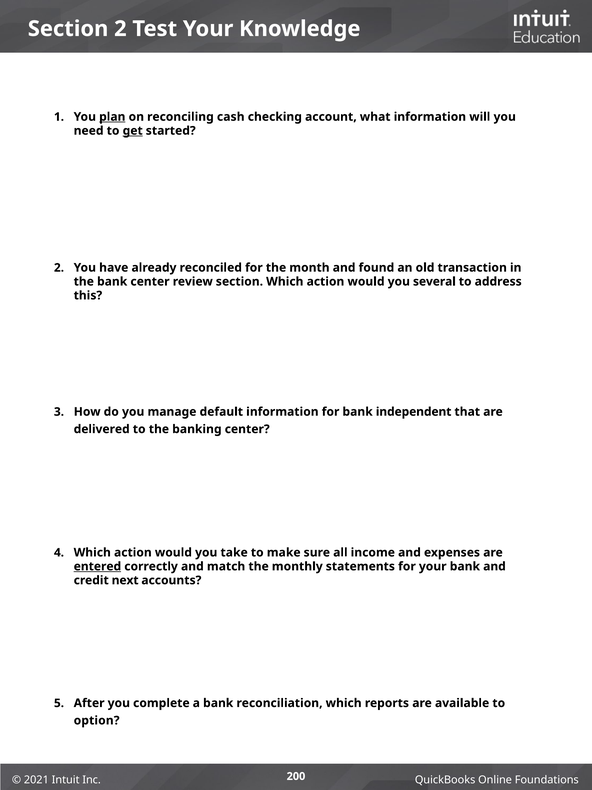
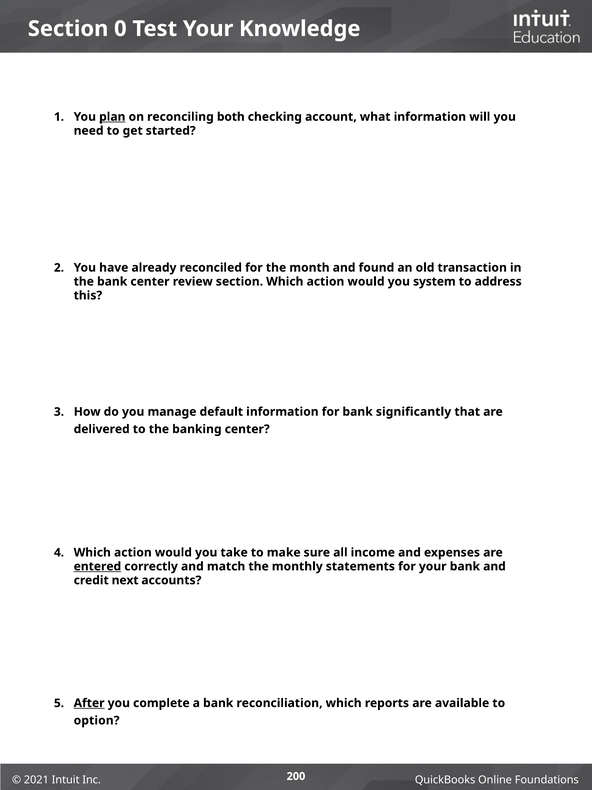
Section 2: 2 -> 0
cash: cash -> both
get underline: present -> none
several: several -> system
independent: independent -> significantly
After underline: none -> present
